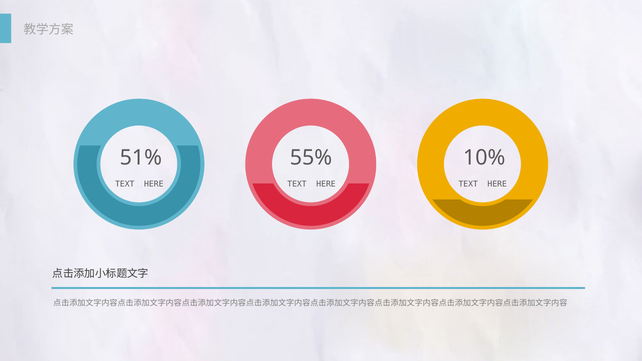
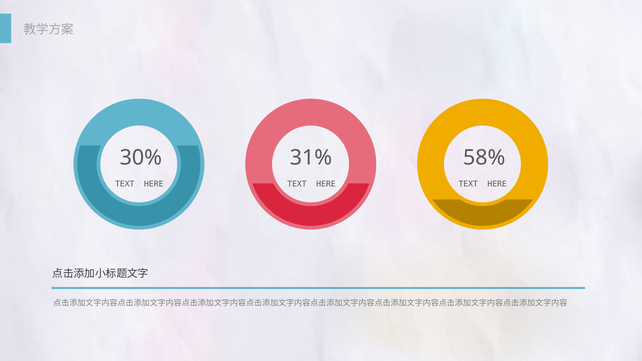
51%: 51% -> 30%
55%: 55% -> 31%
10%: 10% -> 58%
